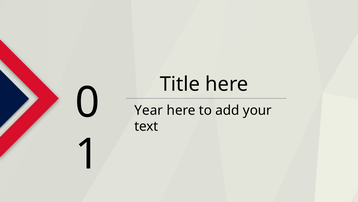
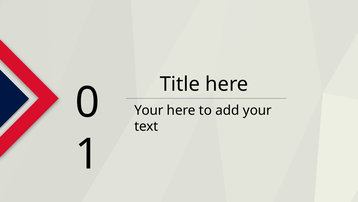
Year at (149, 110): Year -> Your
